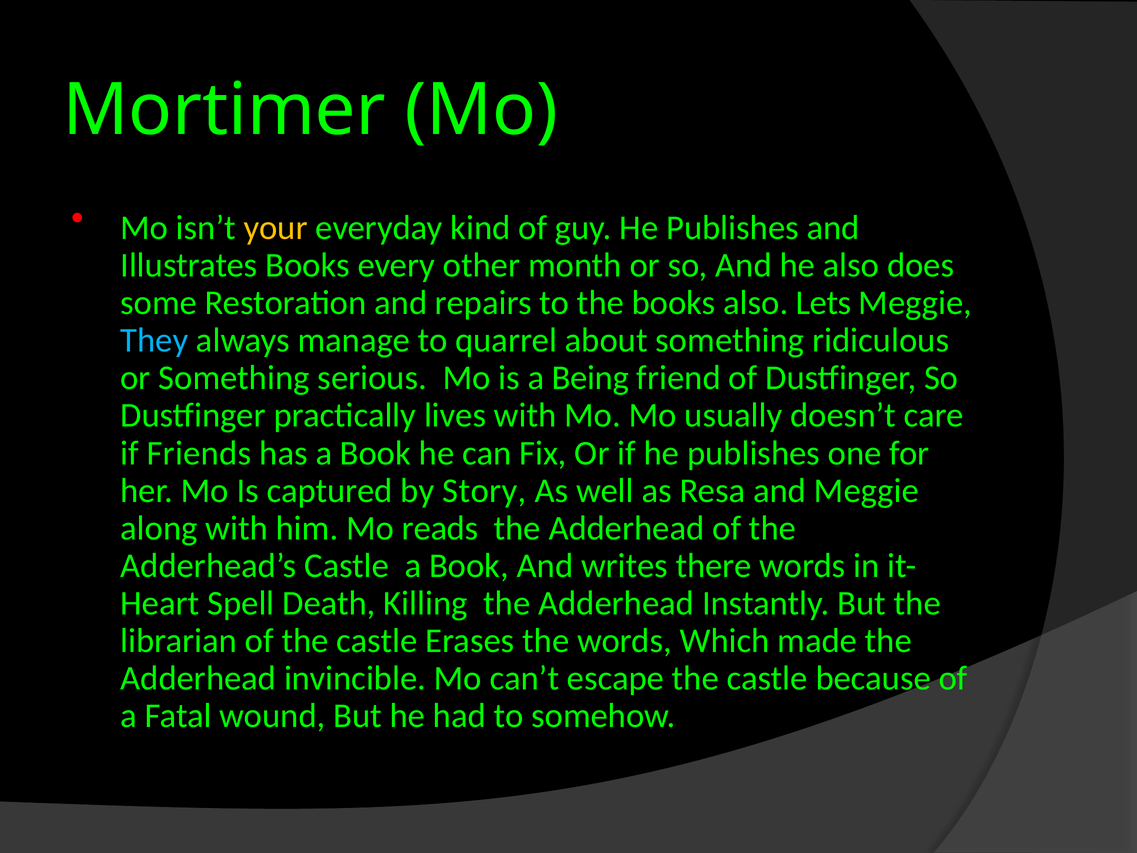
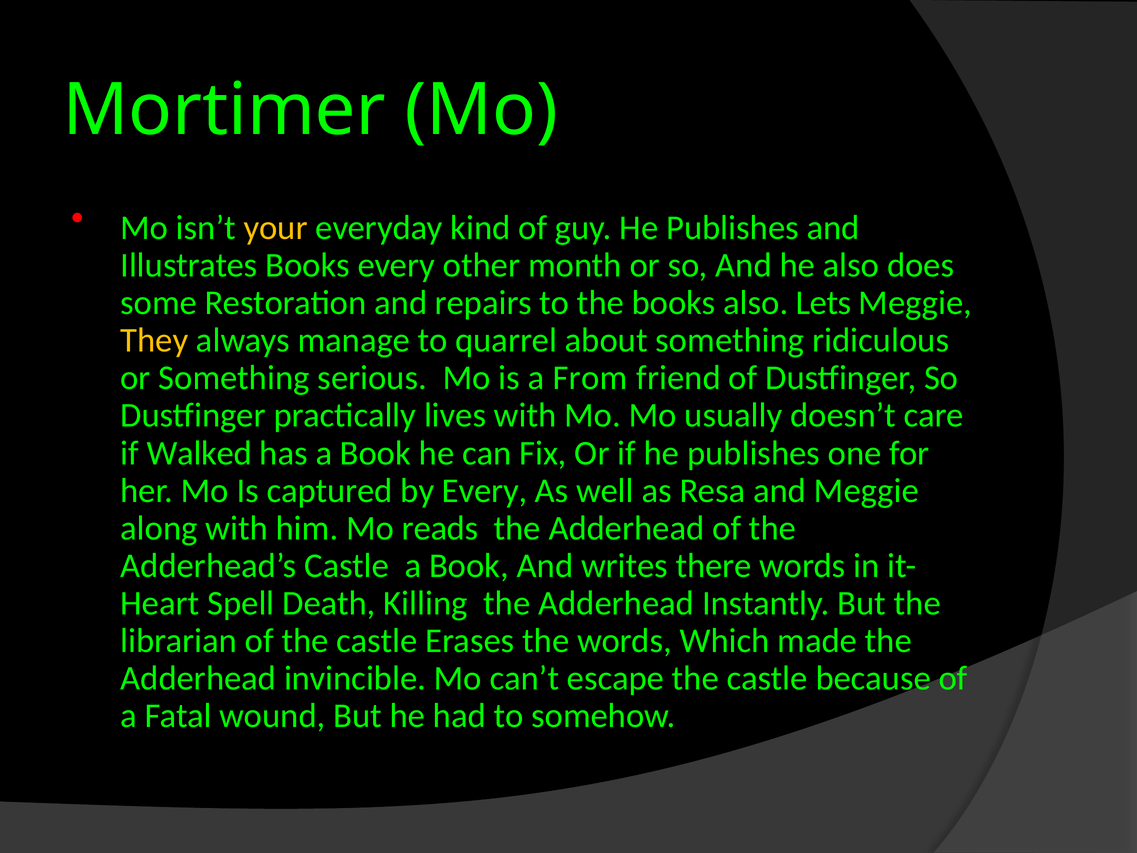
They colour: light blue -> yellow
Being: Being -> From
Friends: Friends -> Walked
by Story: Story -> Every
